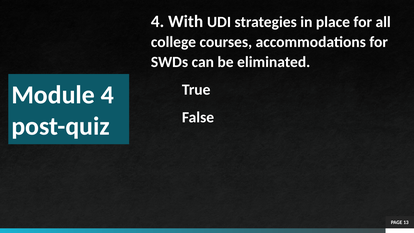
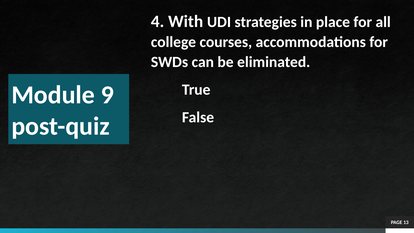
Module 4: 4 -> 9
